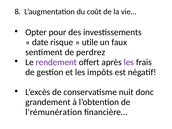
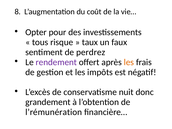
date: date -> tous
utile: utile -> taux
les at (129, 62) colour: purple -> orange
